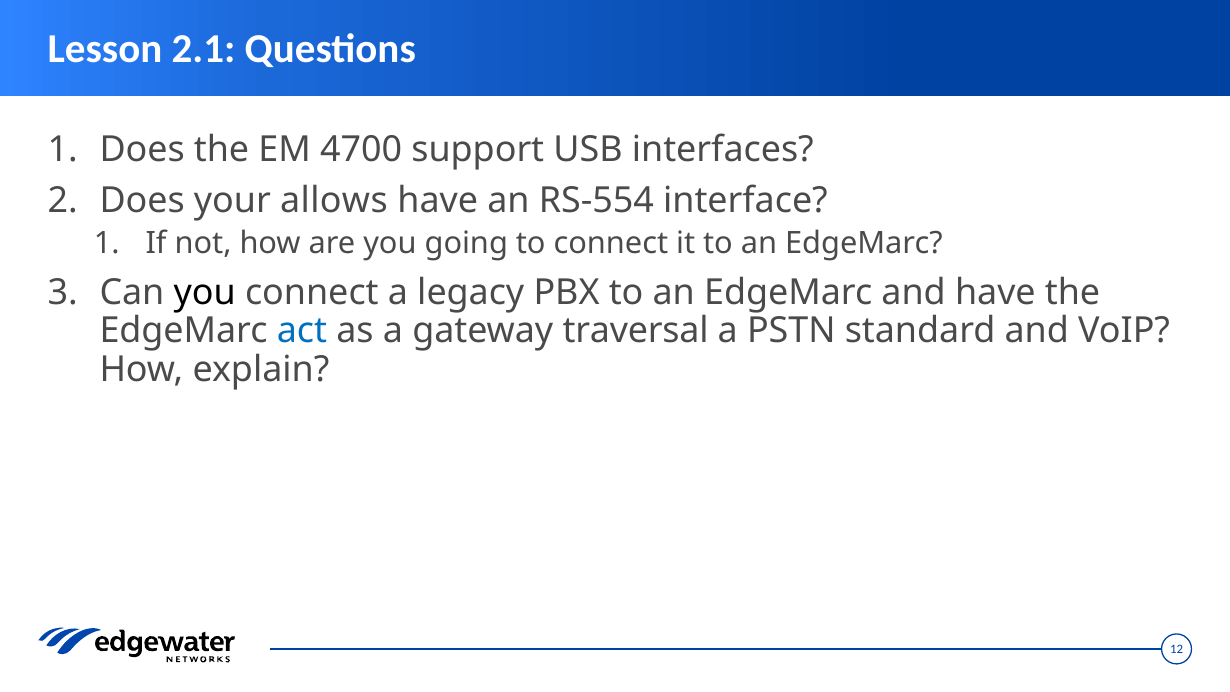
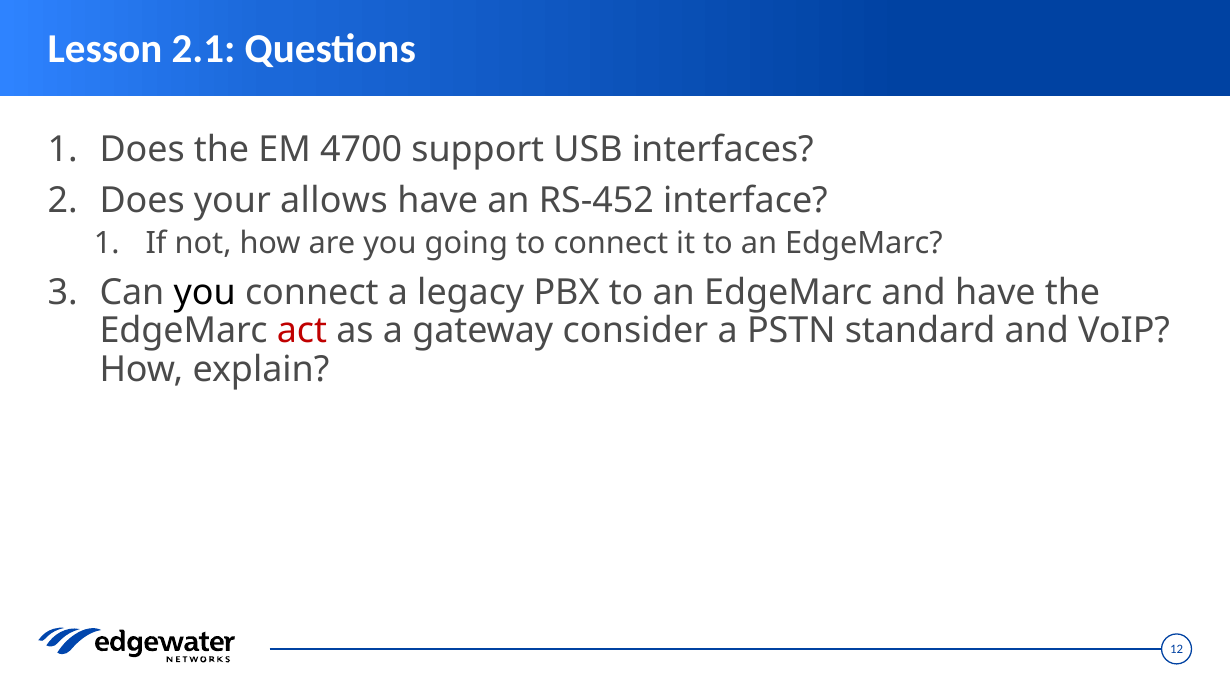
RS-554: RS-554 -> RS-452
act colour: blue -> red
traversal: traversal -> consider
